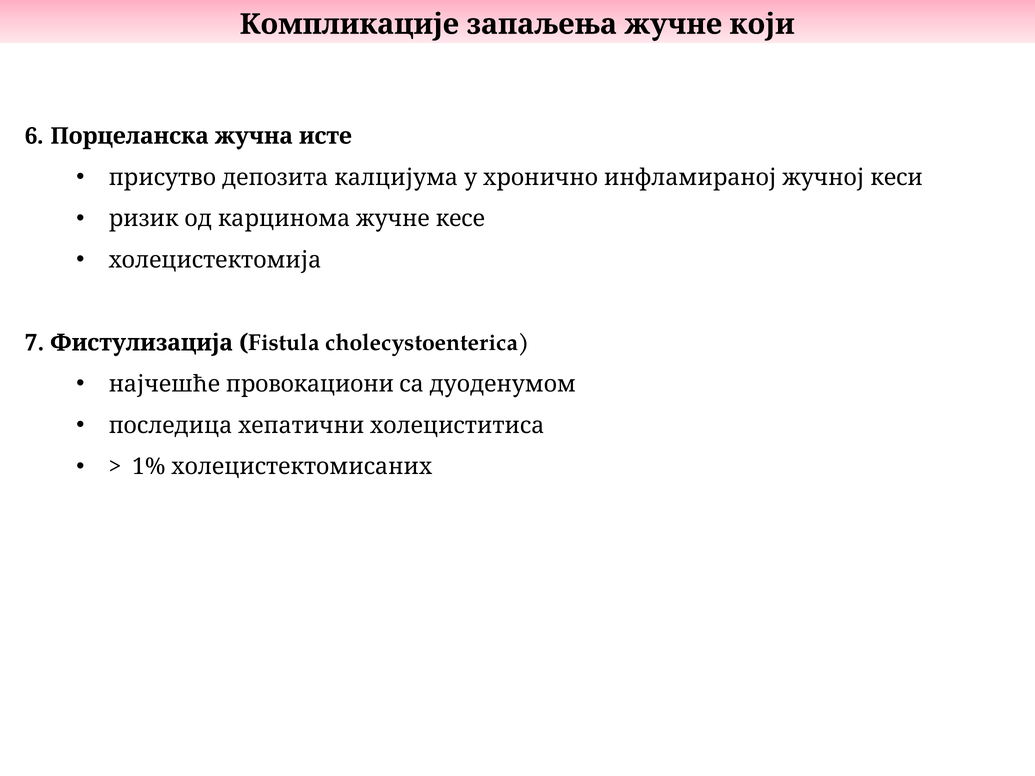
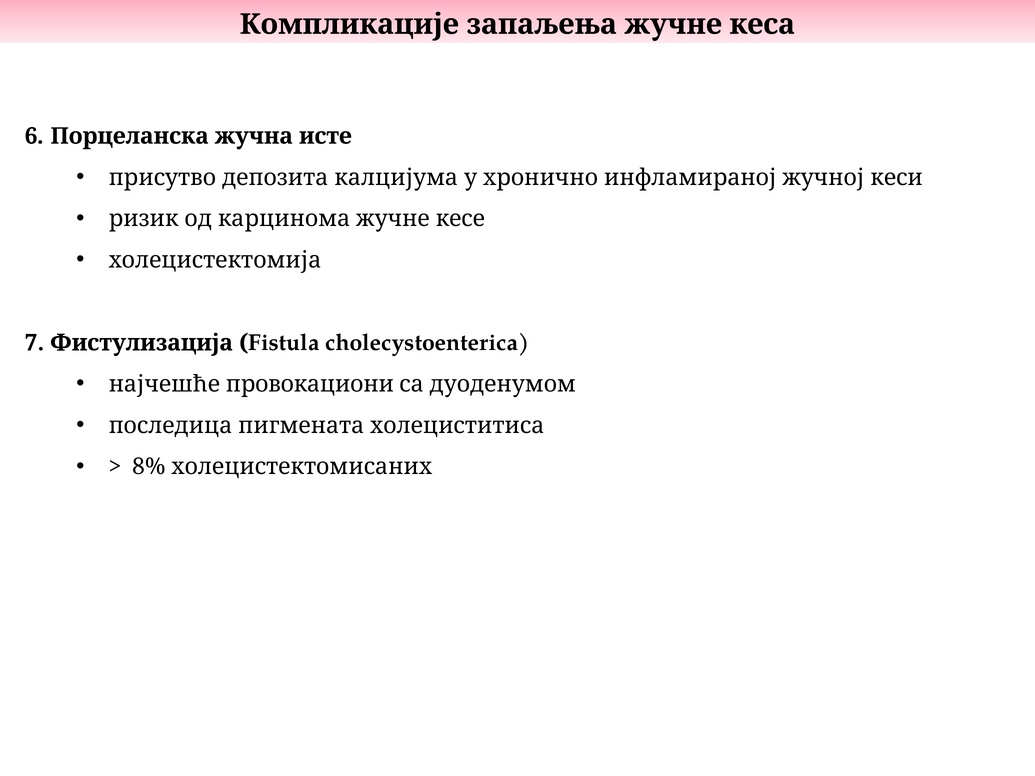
који: који -> кеса
хепатични: хепатични -> пигмената
1%: 1% -> 8%
